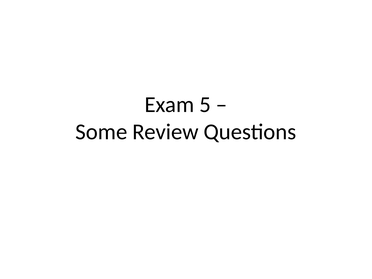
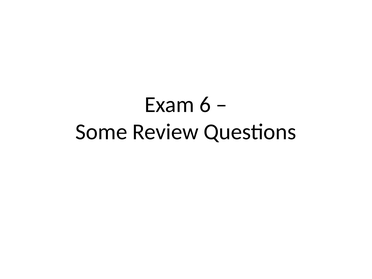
5: 5 -> 6
